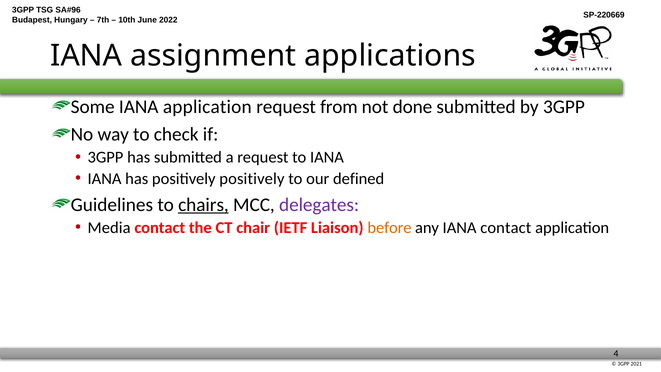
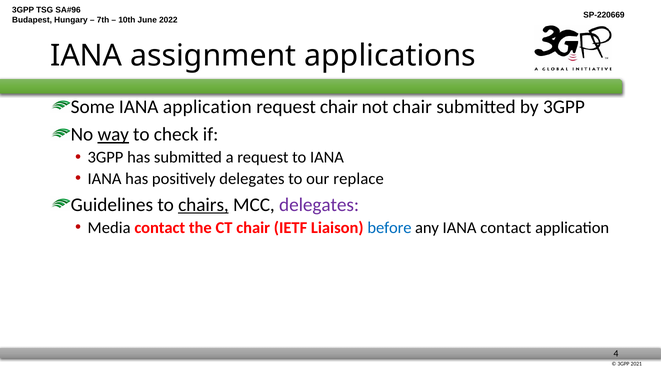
request from: from -> chair
not done: done -> chair
way underline: none -> present
positively positively: positively -> delegates
defined: defined -> replace
before colour: orange -> blue
